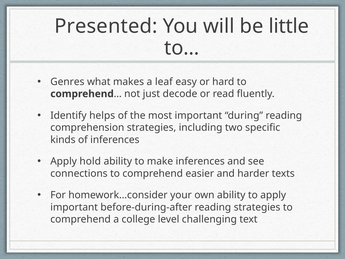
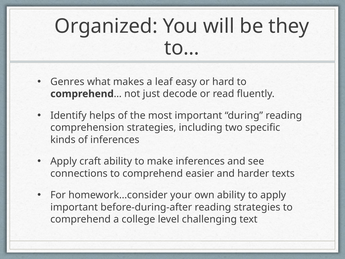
Presented: Presented -> Organized
little: little -> they
hold: hold -> craft
